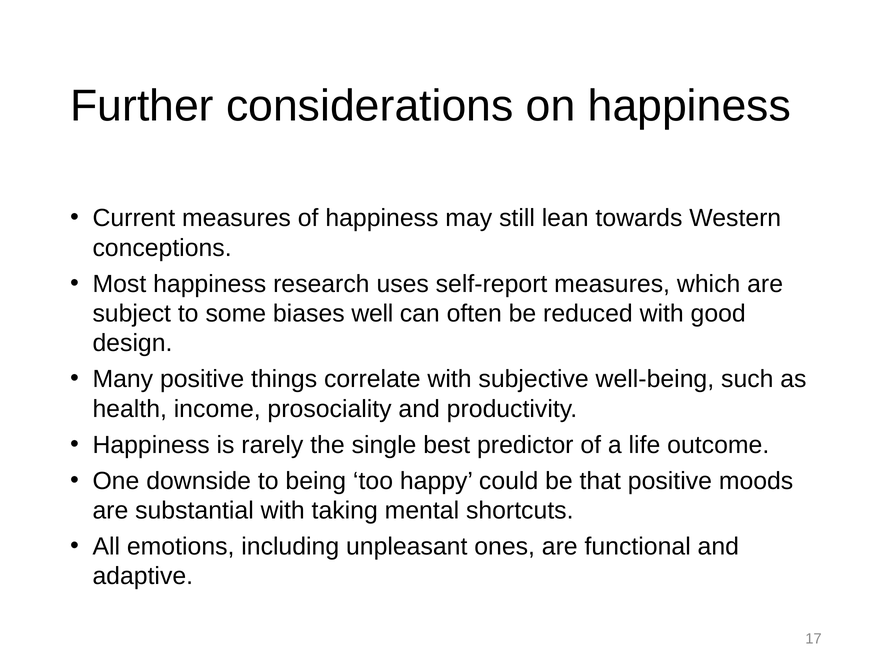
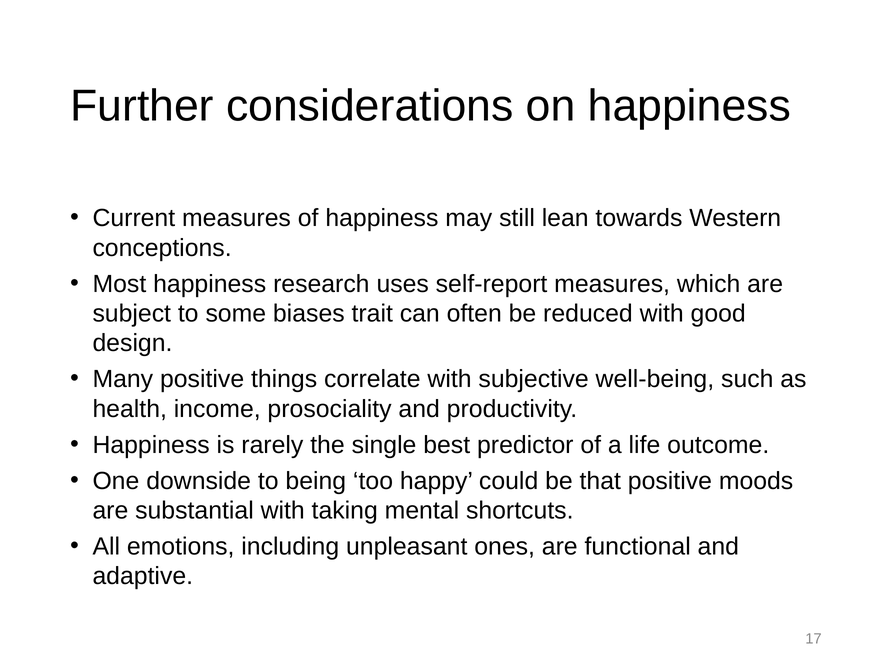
well: well -> trait
